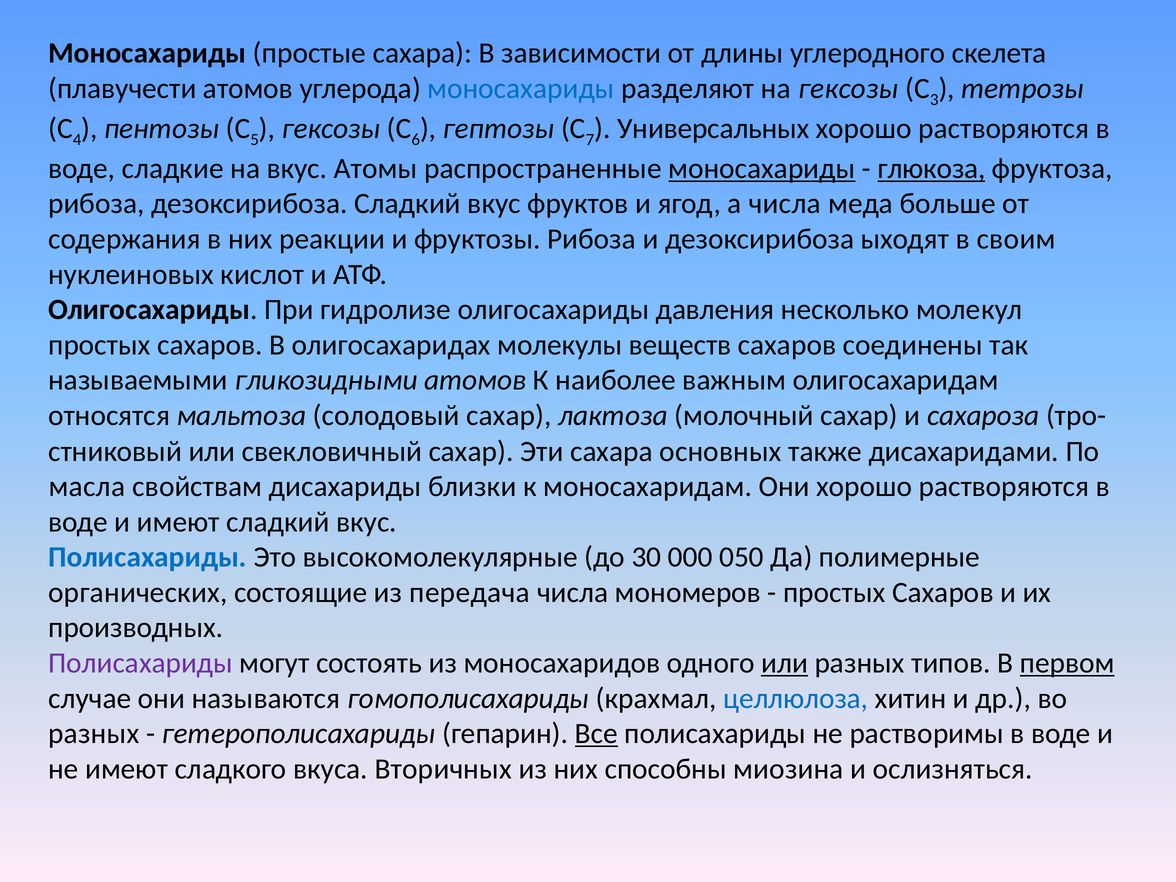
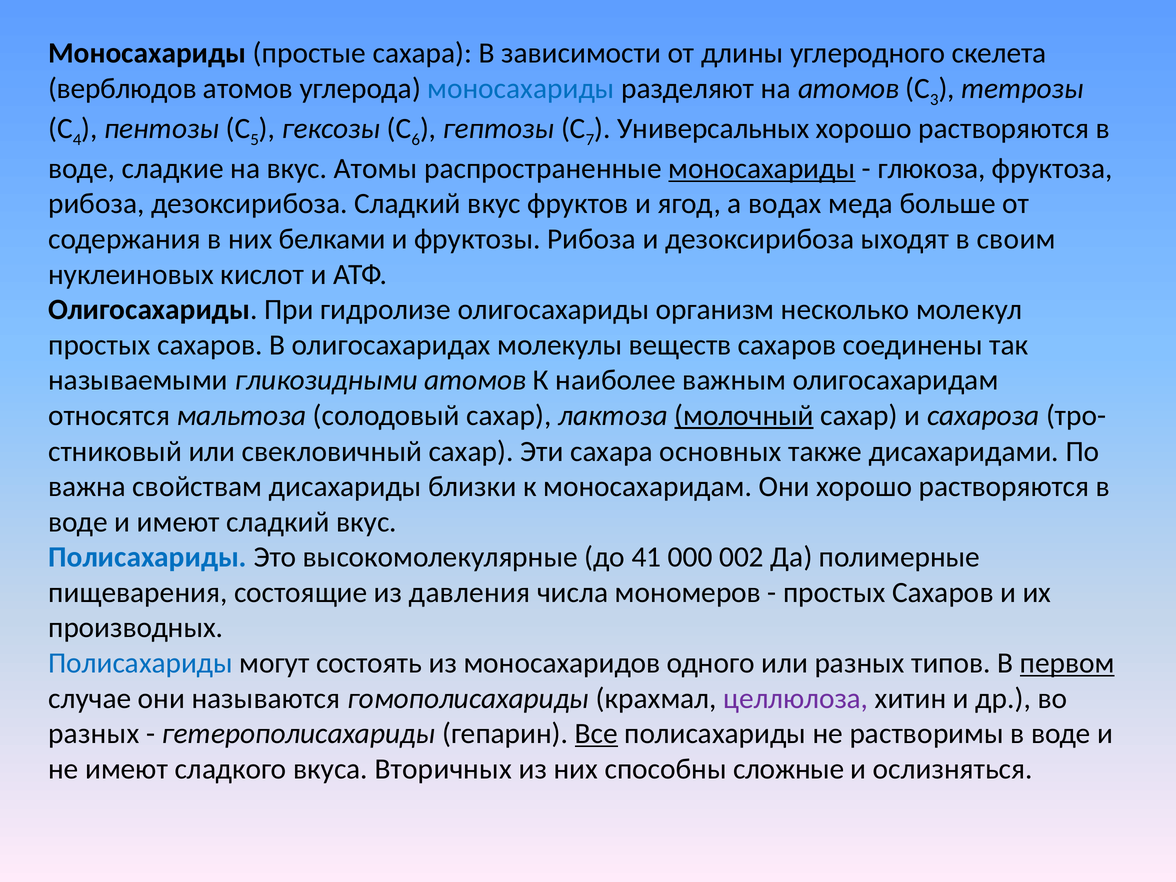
плавучести: плавучести -> верблюдов
на гексозы: гексозы -> атомов
глюкоза underline: present -> none
а числа: числа -> водах
реакции: реакции -> белками
давления: давления -> организм
молочный underline: none -> present
масла: масла -> важна
30: 30 -> 41
050: 050 -> 002
органических: органических -> пищеварения
передача: передача -> давления
Полисахариды at (141, 663) colour: purple -> blue
или at (785, 663) underline: present -> none
целлюлоза colour: blue -> purple
миозина: миозина -> сложные
